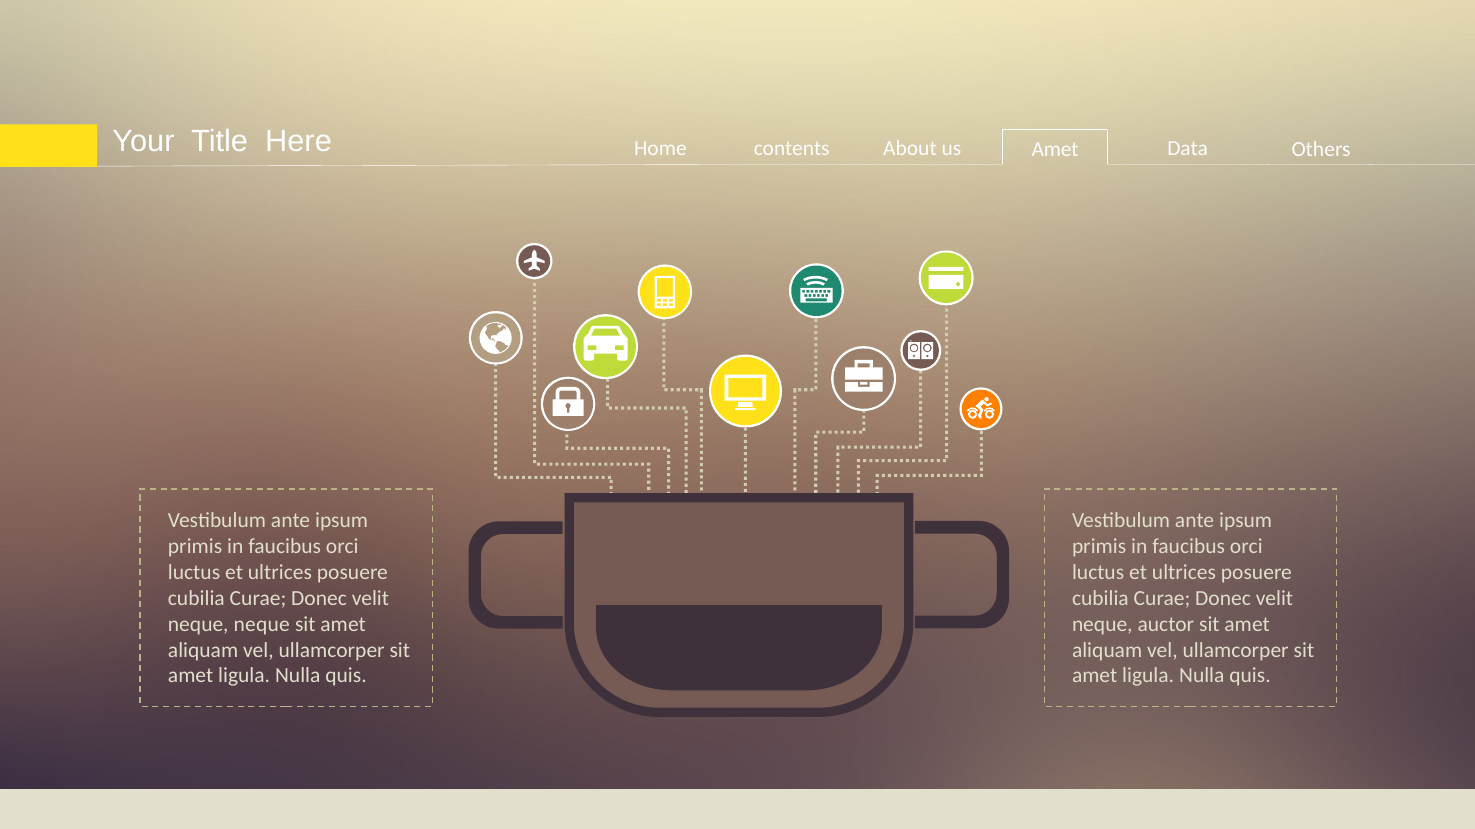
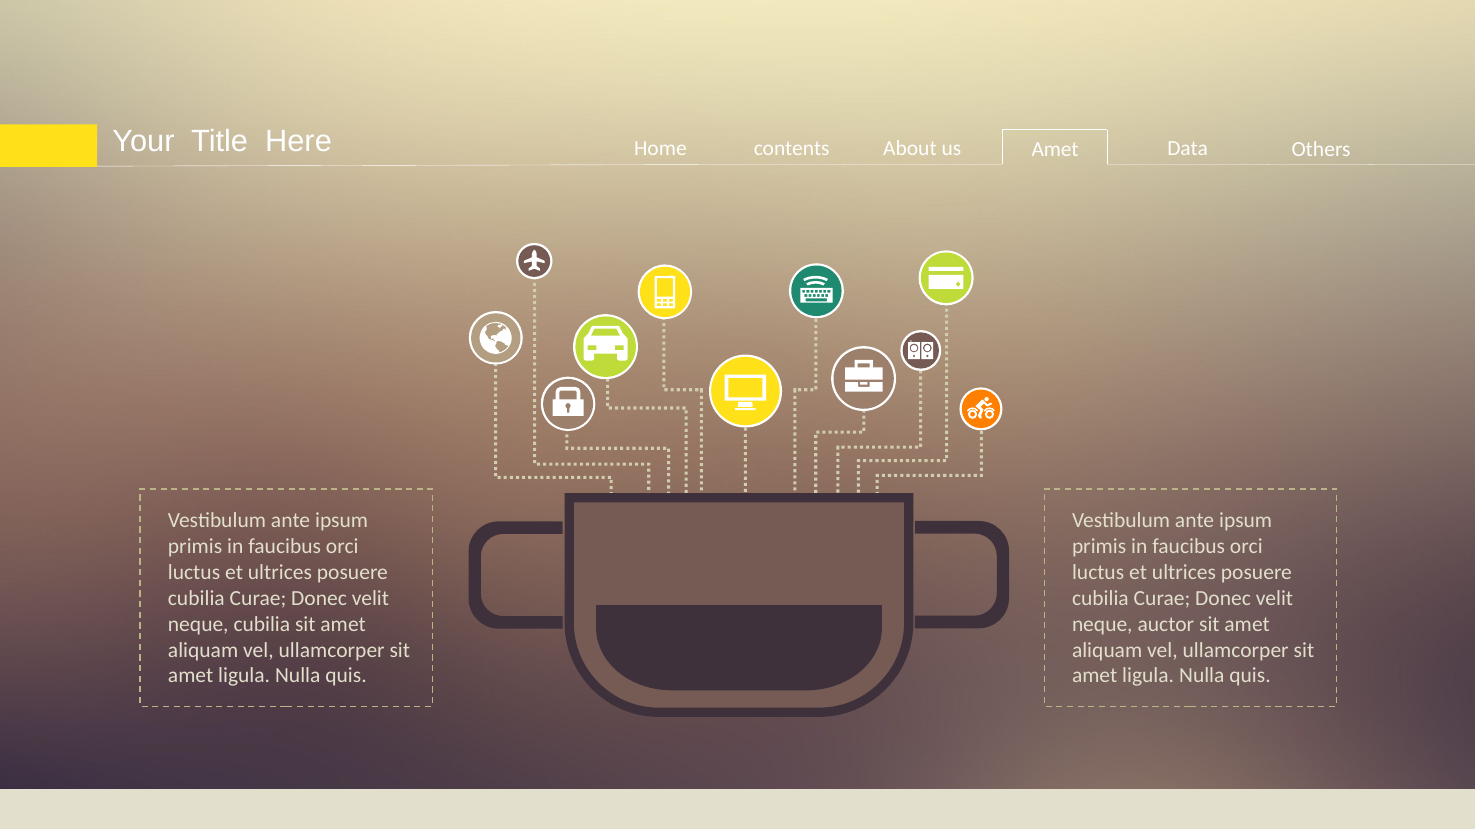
neque neque: neque -> cubilia
